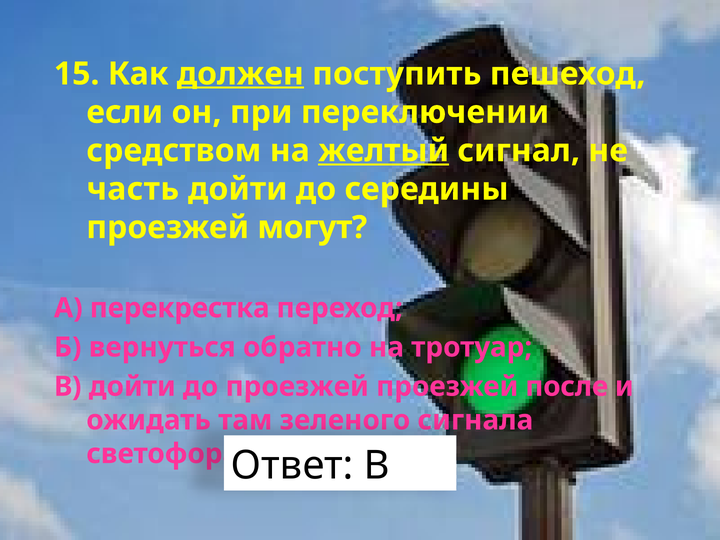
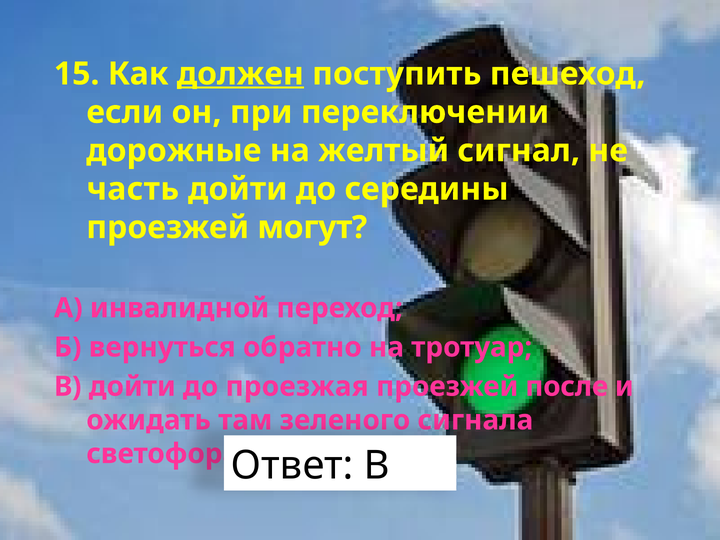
средством: средством -> дорожные
желтый underline: present -> none
перекрестка: перекрестка -> инвалидной
до проезжей: проезжей -> проезжая
